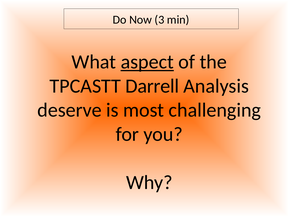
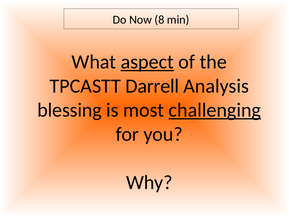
3: 3 -> 8
deserve: deserve -> blessing
challenging underline: none -> present
